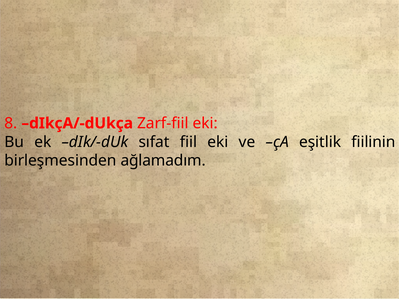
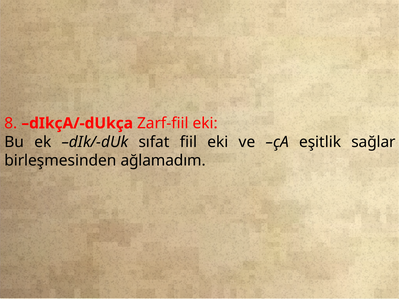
fiilinin: fiilinin -> sağlar
